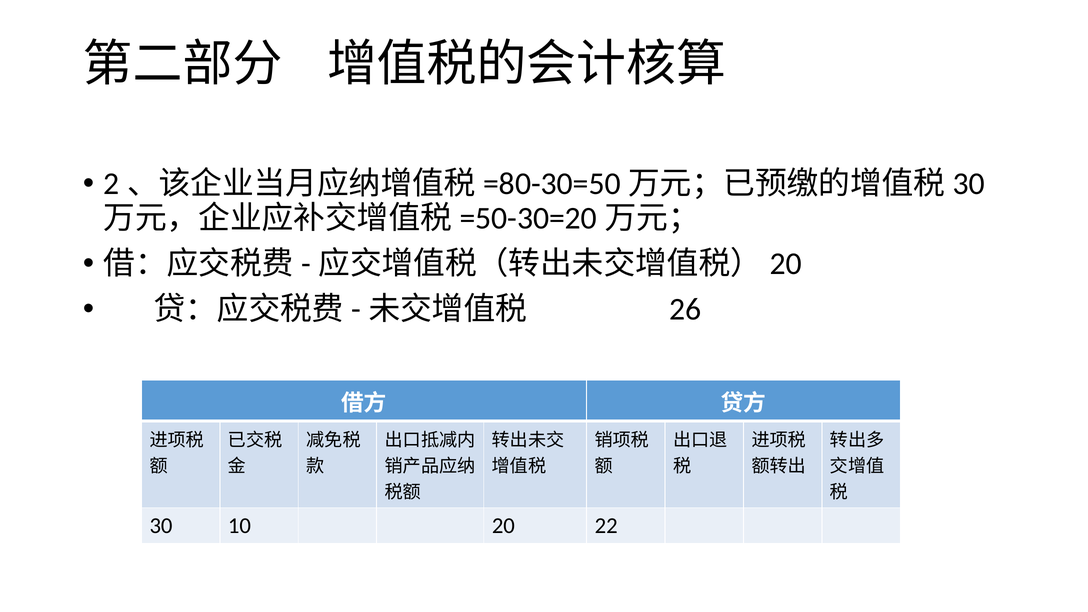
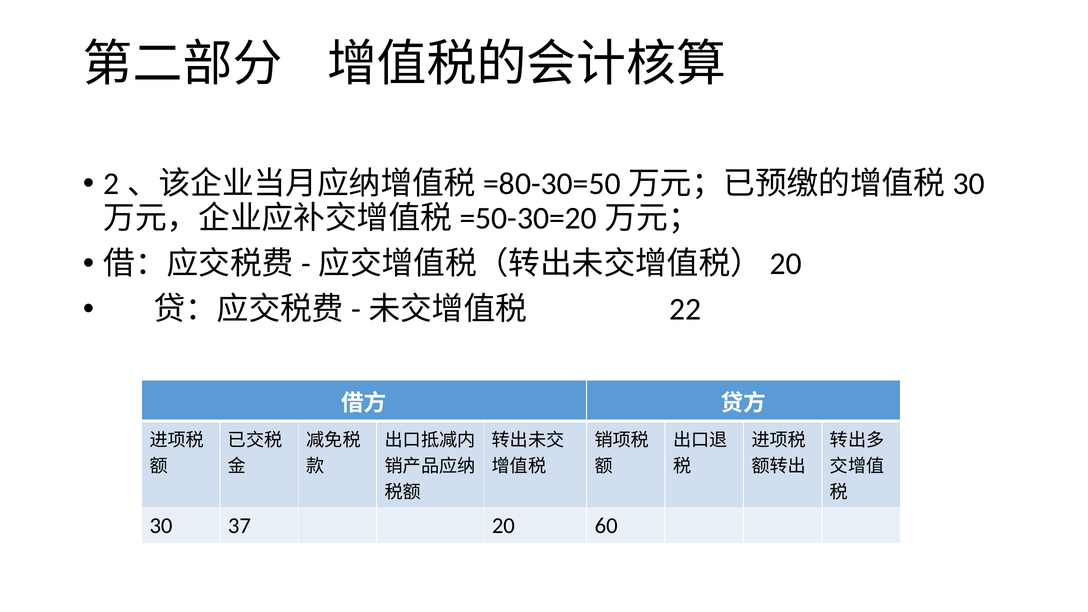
26: 26 -> 22
10: 10 -> 37
22: 22 -> 60
